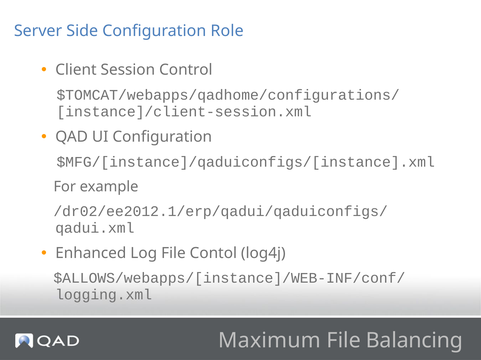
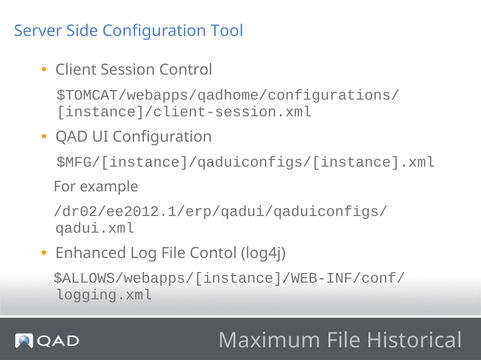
Role: Role -> Tool
Balancing: Balancing -> Historical
